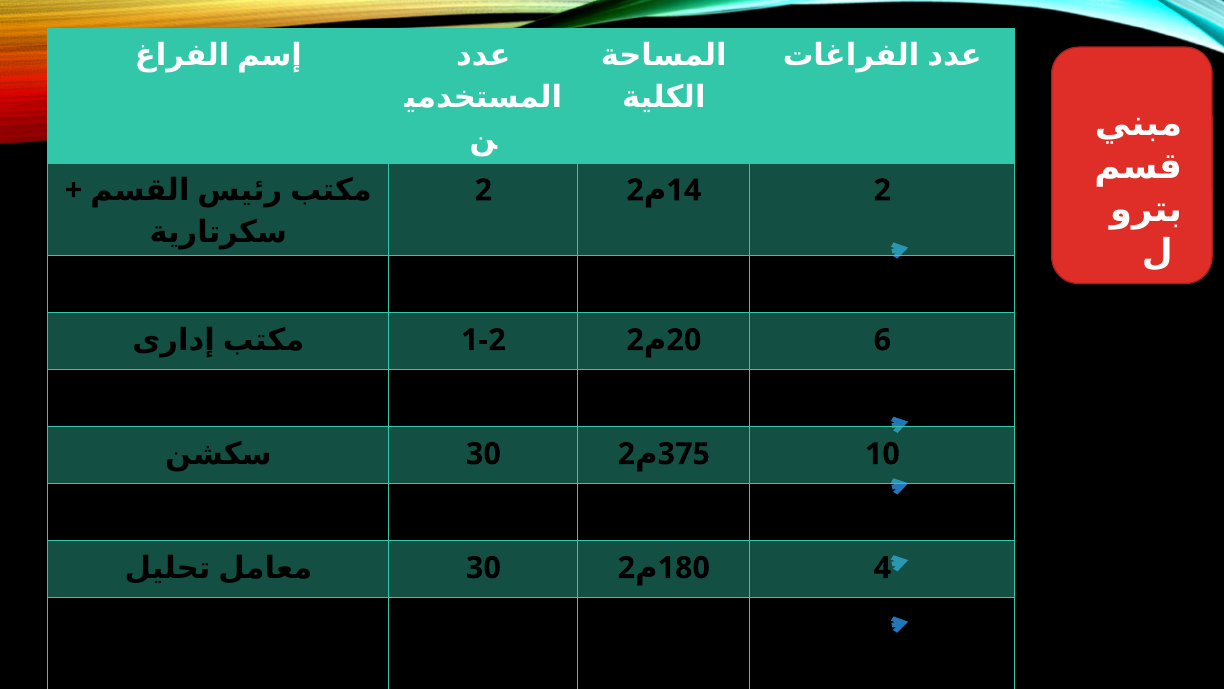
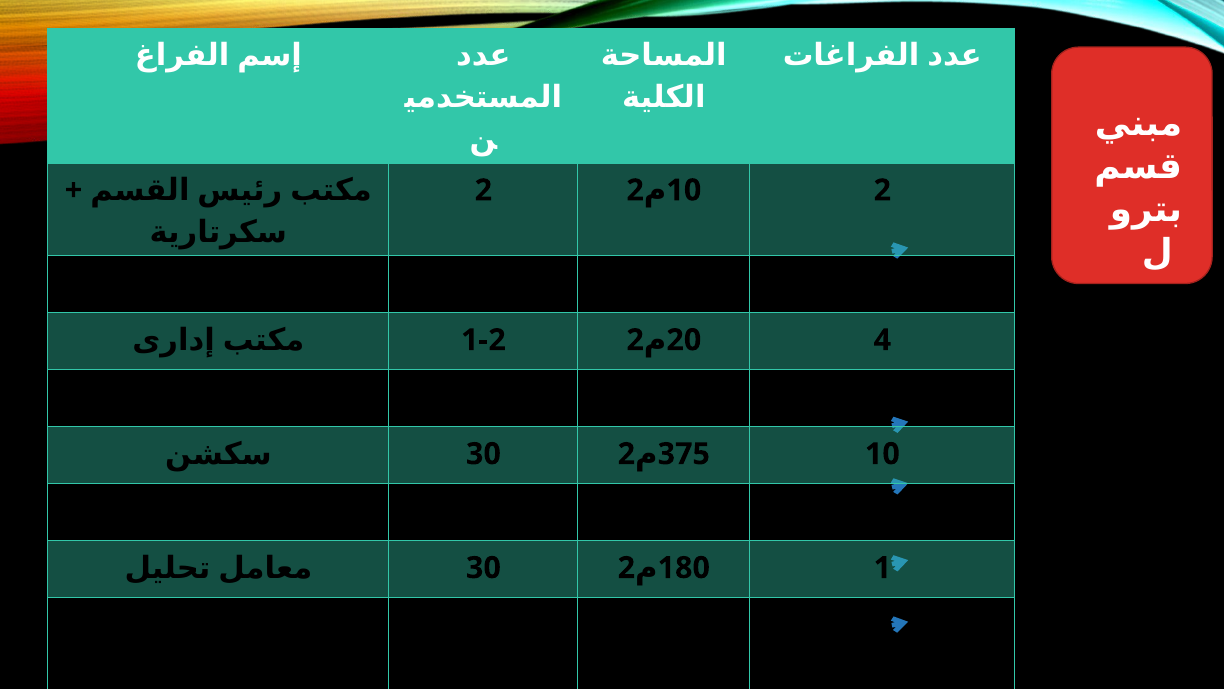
14 at (684, 190): 14 -> 10
6 at (882, 340): 6 -> 4
4 at (882, 568): 4 -> 1
